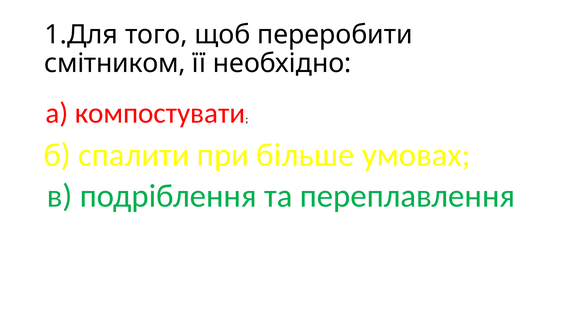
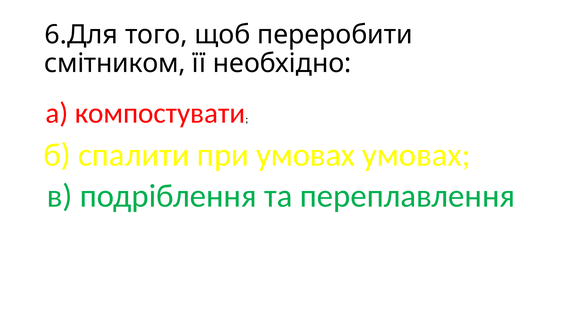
1.Для: 1.Для -> 6.Для
при більше: більше -> умовах
